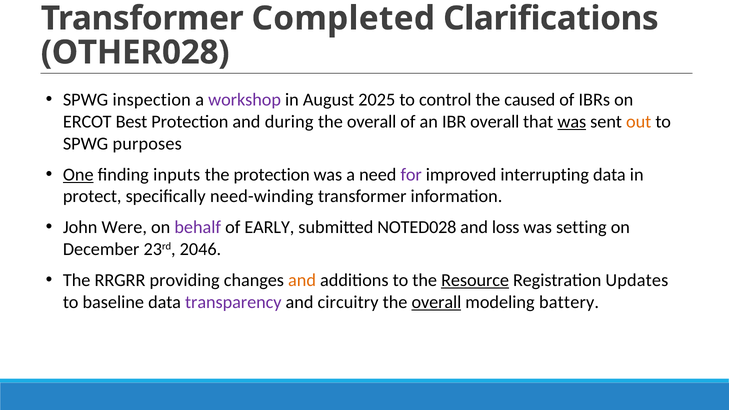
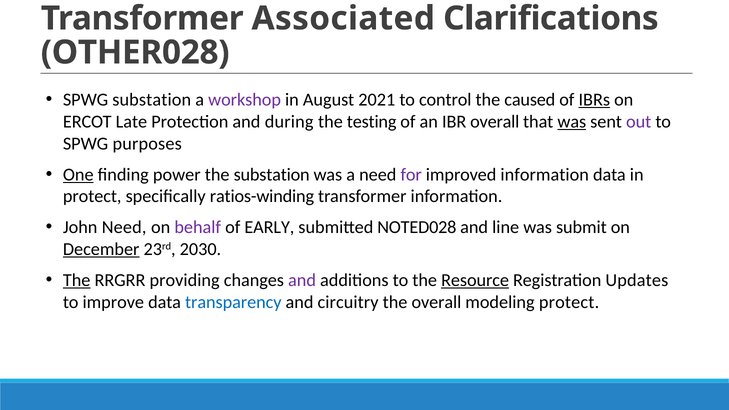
Completed: Completed -> Associated
SPWG inspection: inspection -> substation
2025: 2025 -> 2021
IBRs underline: none -> present
Best: Best -> Late
overall at (372, 122): overall -> testing
out colour: orange -> purple
inputs: inputs -> power
the protection: protection -> substation
improved interrupting: interrupting -> information
need-winding: need-winding -> ratios-winding
John Were: Were -> Need
loss: loss -> line
setting: setting -> submit
December underline: none -> present
2046: 2046 -> 2030
The at (77, 280) underline: none -> present
and at (302, 280) colour: orange -> purple
baseline: baseline -> improve
transparency colour: purple -> blue
overall at (436, 302) underline: present -> none
modeling battery: battery -> protect
